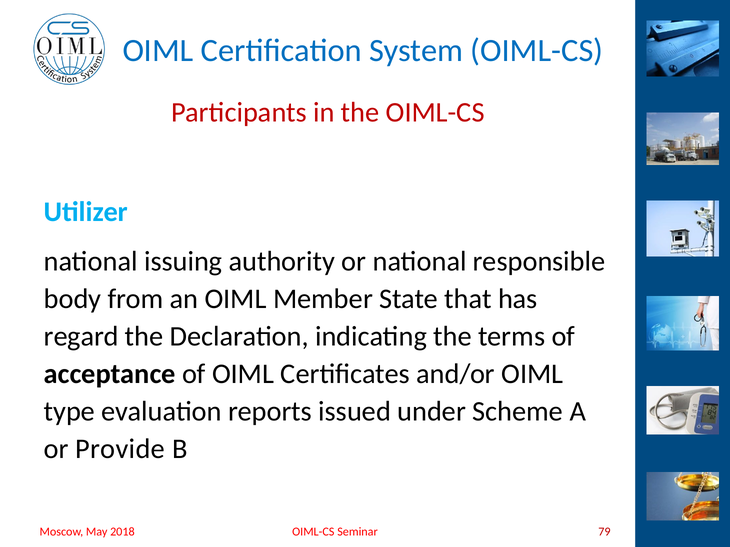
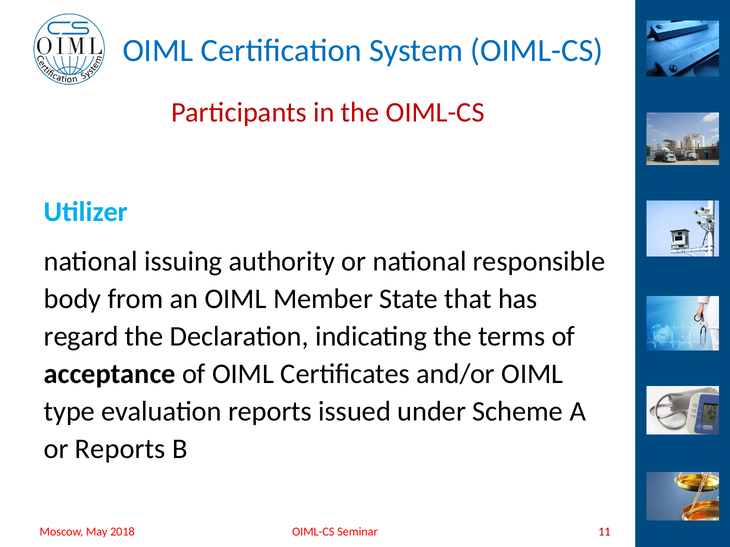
or Provide: Provide -> Reports
79: 79 -> 11
